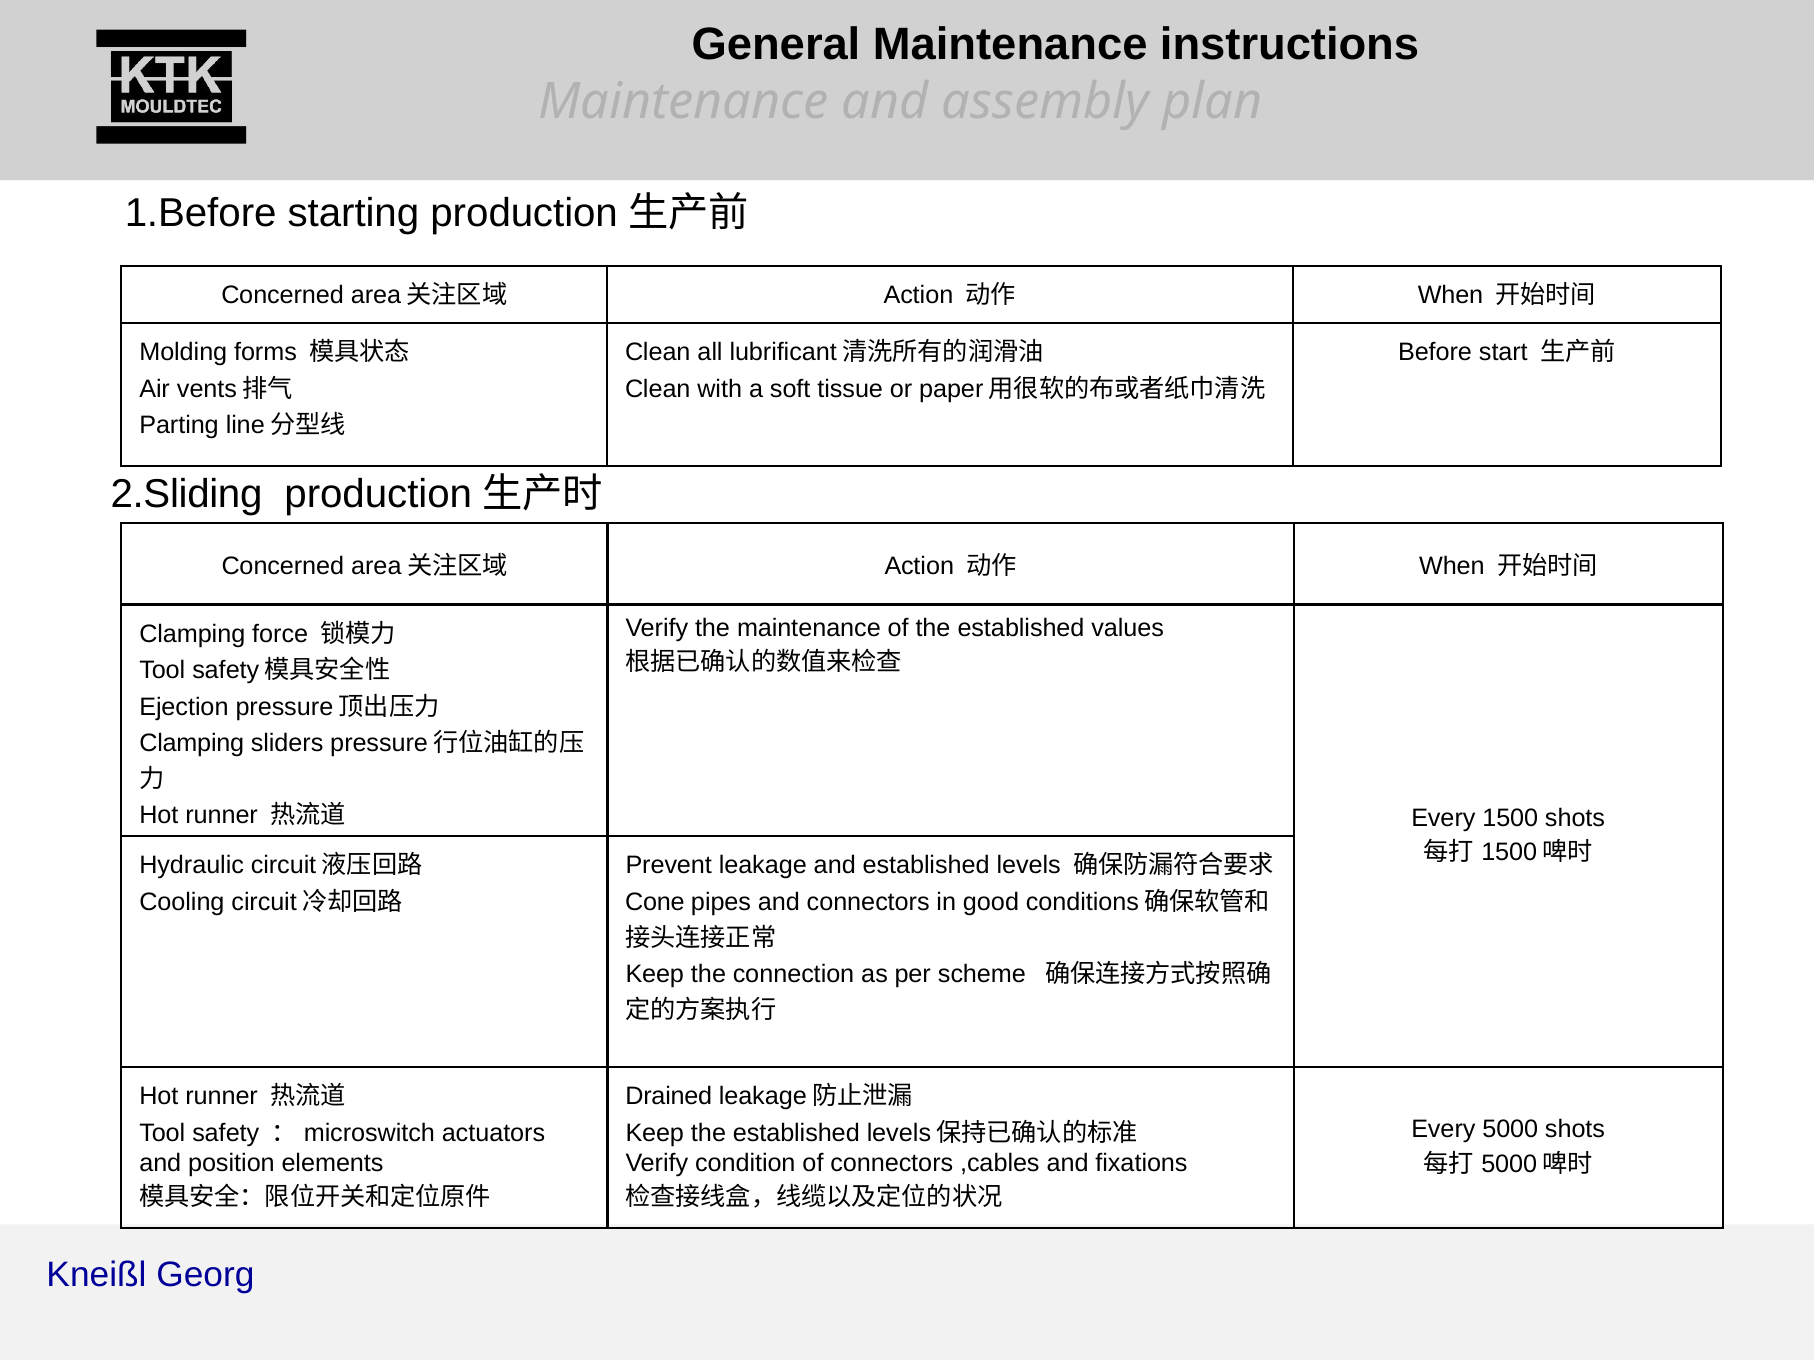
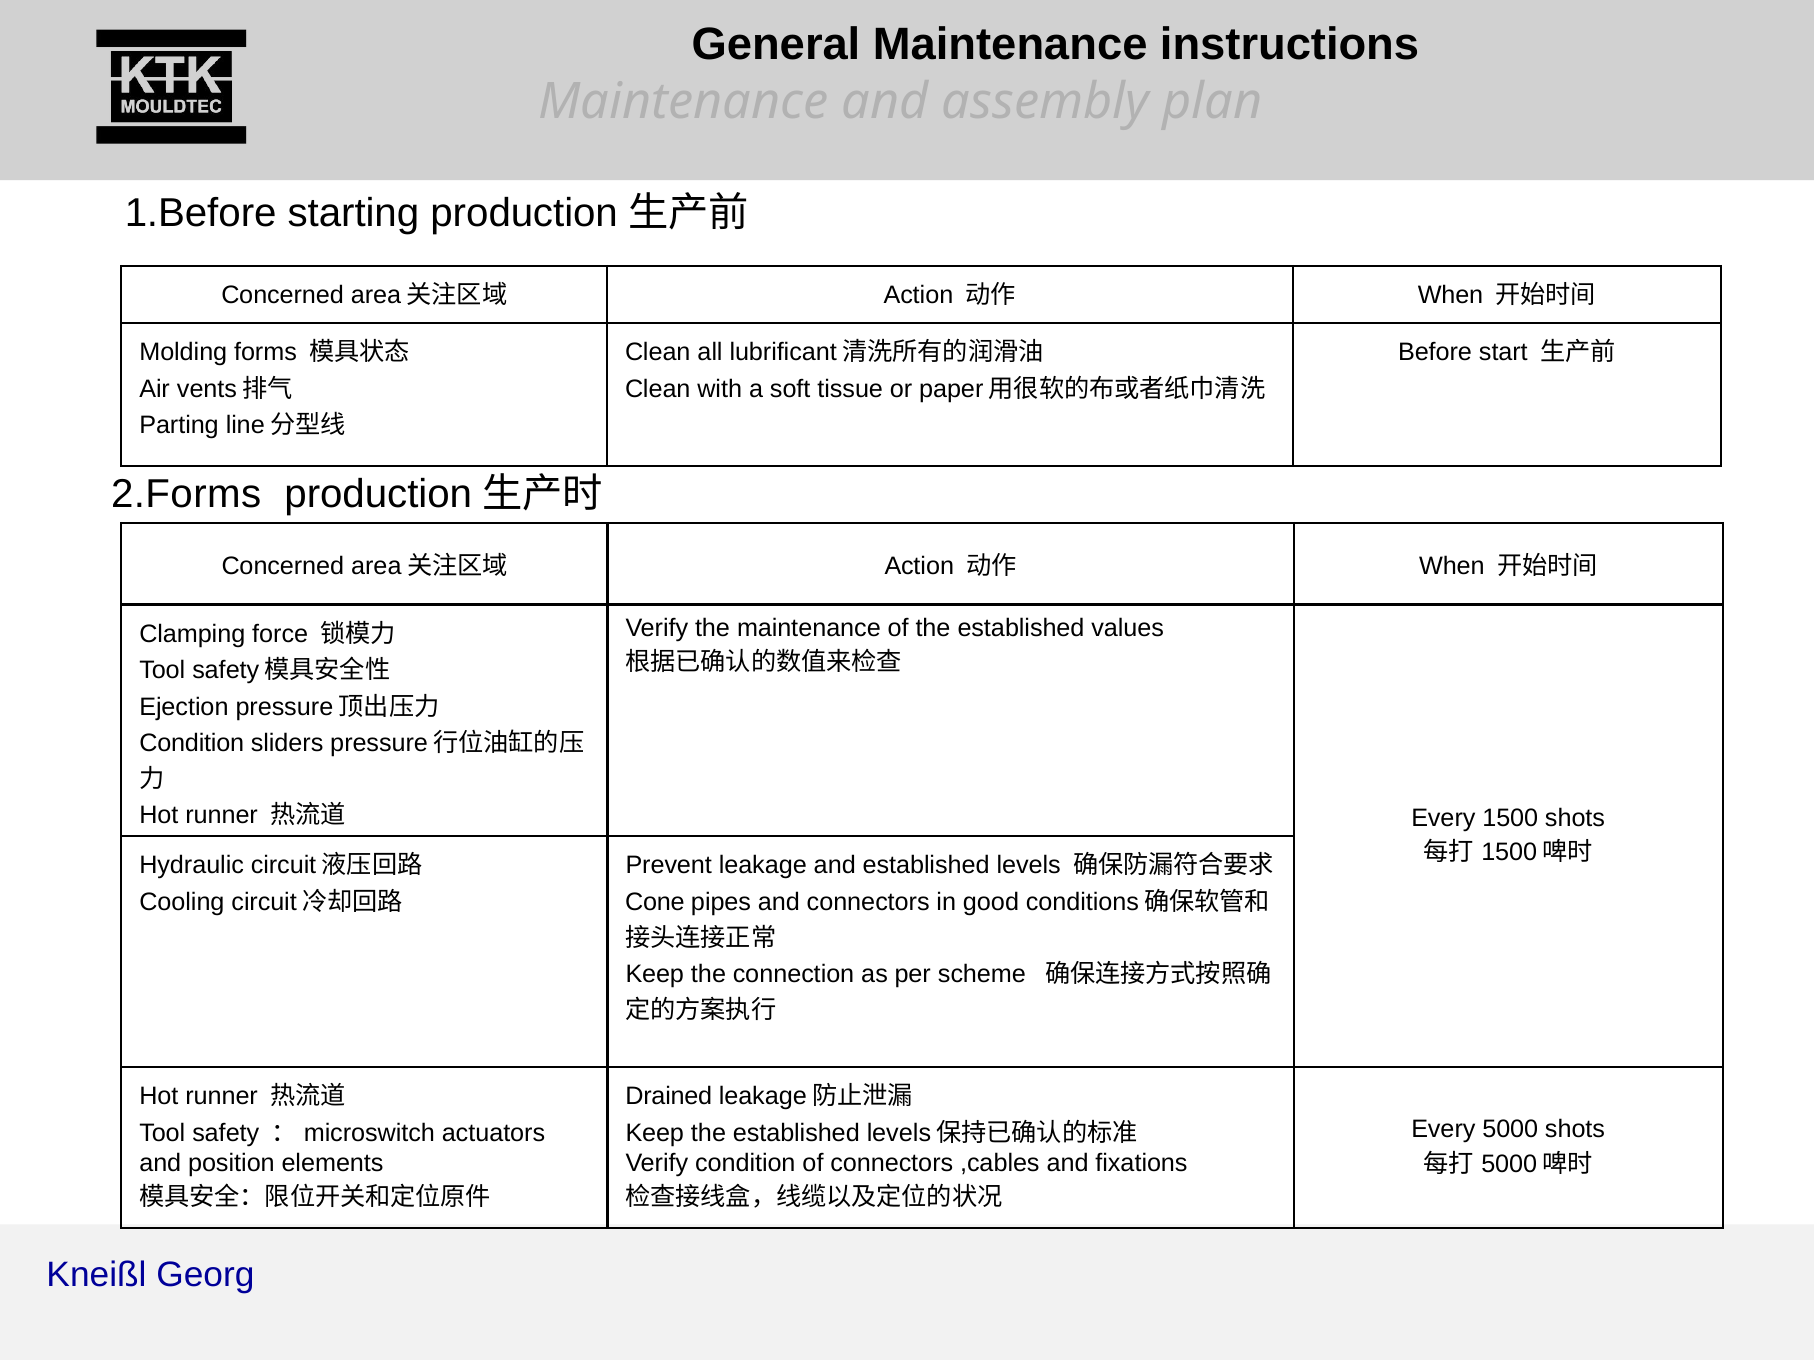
2.Sliding: 2.Sliding -> 2.Forms
Clamping at (192, 743): Clamping -> Condition
